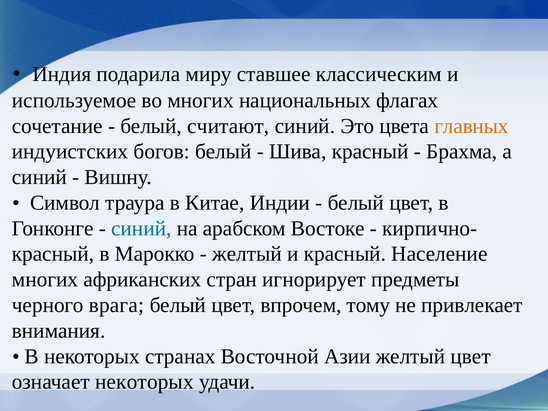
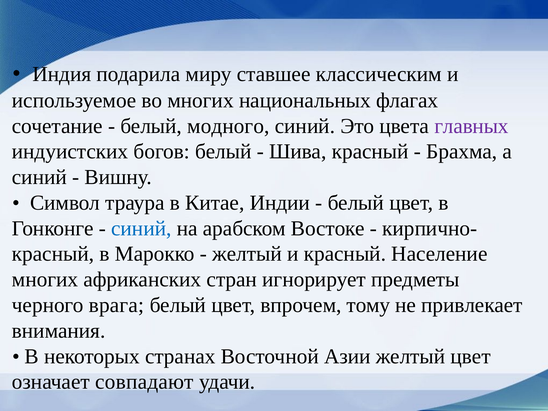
считают: считают -> модного
главных colour: orange -> purple
означает некоторых: некоторых -> совпадают
